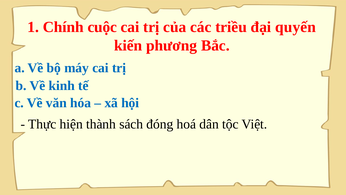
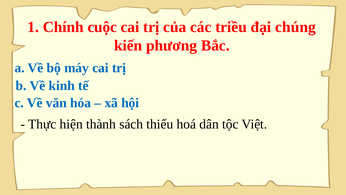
quyến: quyến -> chúng
đóng: đóng -> thiếu
